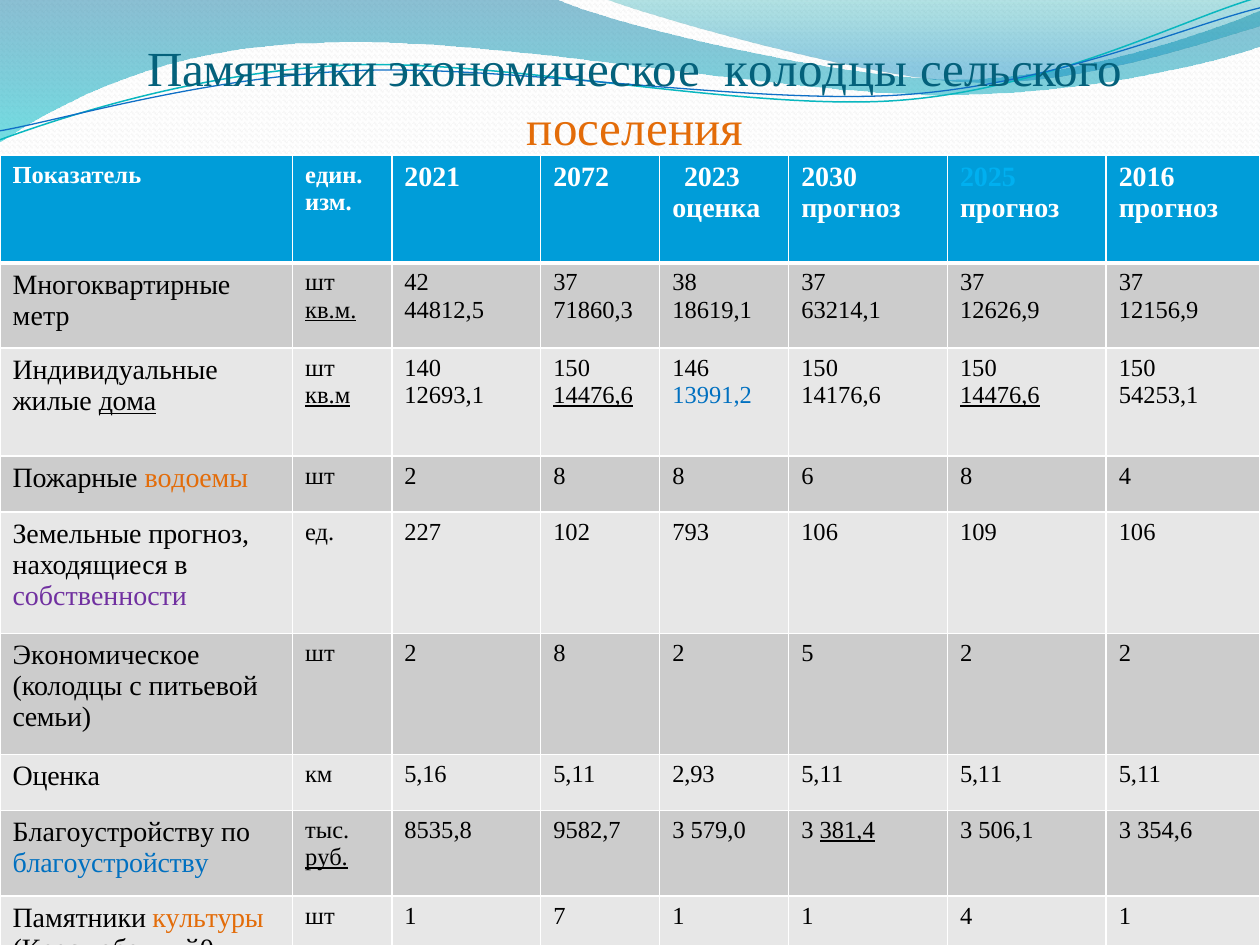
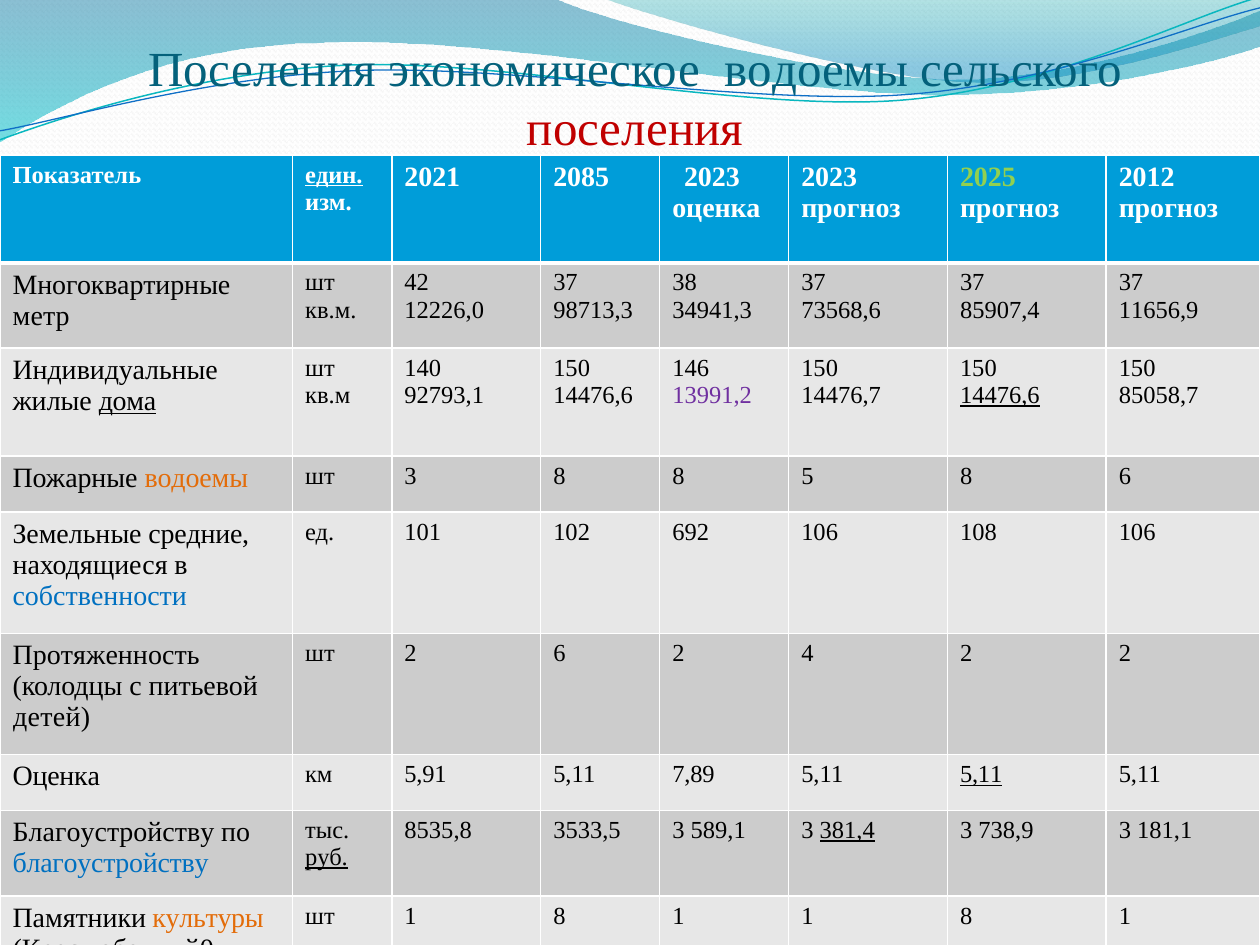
Памятники at (263, 70): Памятники -> Поселения
колодцы at (816, 70): колодцы -> водоемы
поселения at (635, 129) colour: orange -> red
един underline: none -> present
2072: 2072 -> 2085
2030 at (829, 177): 2030 -> 2023
2025 colour: light blue -> light green
2016: 2016 -> 2012
кв.м at (331, 310) underline: present -> none
44812,5: 44812,5 -> 12226,0
71860,3: 71860,3 -> 98713,3
18619,1: 18619,1 -> 34941,3
63214,1: 63214,1 -> 73568,6
12626,9: 12626,9 -> 85907,4
12156,9: 12156,9 -> 11656,9
кв.м at (328, 395) underline: present -> none
12693,1: 12693,1 -> 92793,1
14476,6 at (593, 395) underline: present -> none
13991,2 colour: blue -> purple
14176,6: 14176,6 -> 14476,7
54253,1: 54253,1 -> 85058,7
2 at (411, 476): 2 -> 3
6: 6 -> 5
8 4: 4 -> 6
227: 227 -> 101
793: 793 -> 692
109: 109 -> 108
Земельные прогноз: прогноз -> средние
собственности colour: purple -> blue
8 at (559, 653): 8 -> 6
5: 5 -> 4
Экономическое at (106, 655): Экономическое -> Протяженность
семьи: семьи -> детей
5,16: 5,16 -> 5,91
2,93: 2,93 -> 7,89
5,11 at (981, 775) underline: none -> present
9582,7: 9582,7 -> 3533,5
579,0: 579,0 -> 589,1
506,1: 506,1 -> 738,9
354,6: 354,6 -> 181,1
шт 1 7: 7 -> 8
1 1 4: 4 -> 8
